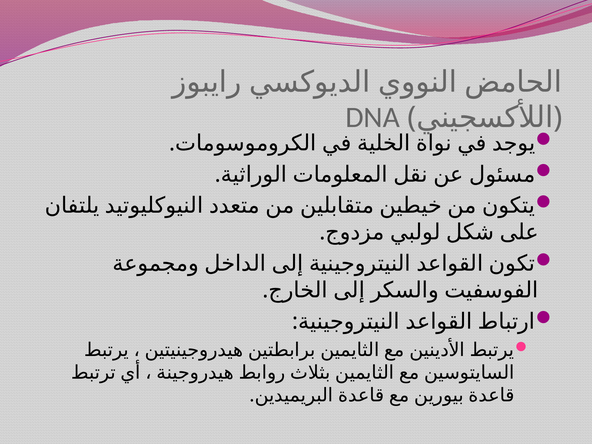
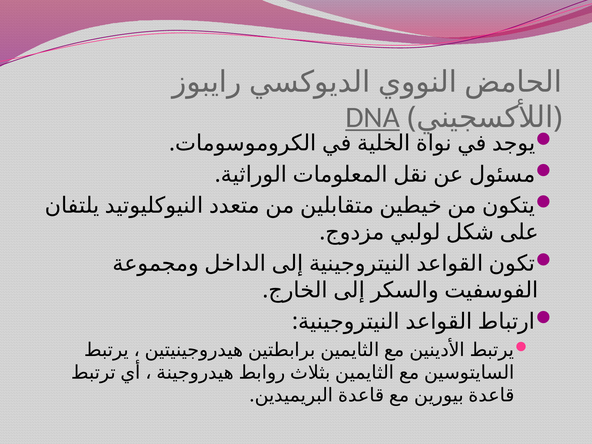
DNA underline: none -> present
